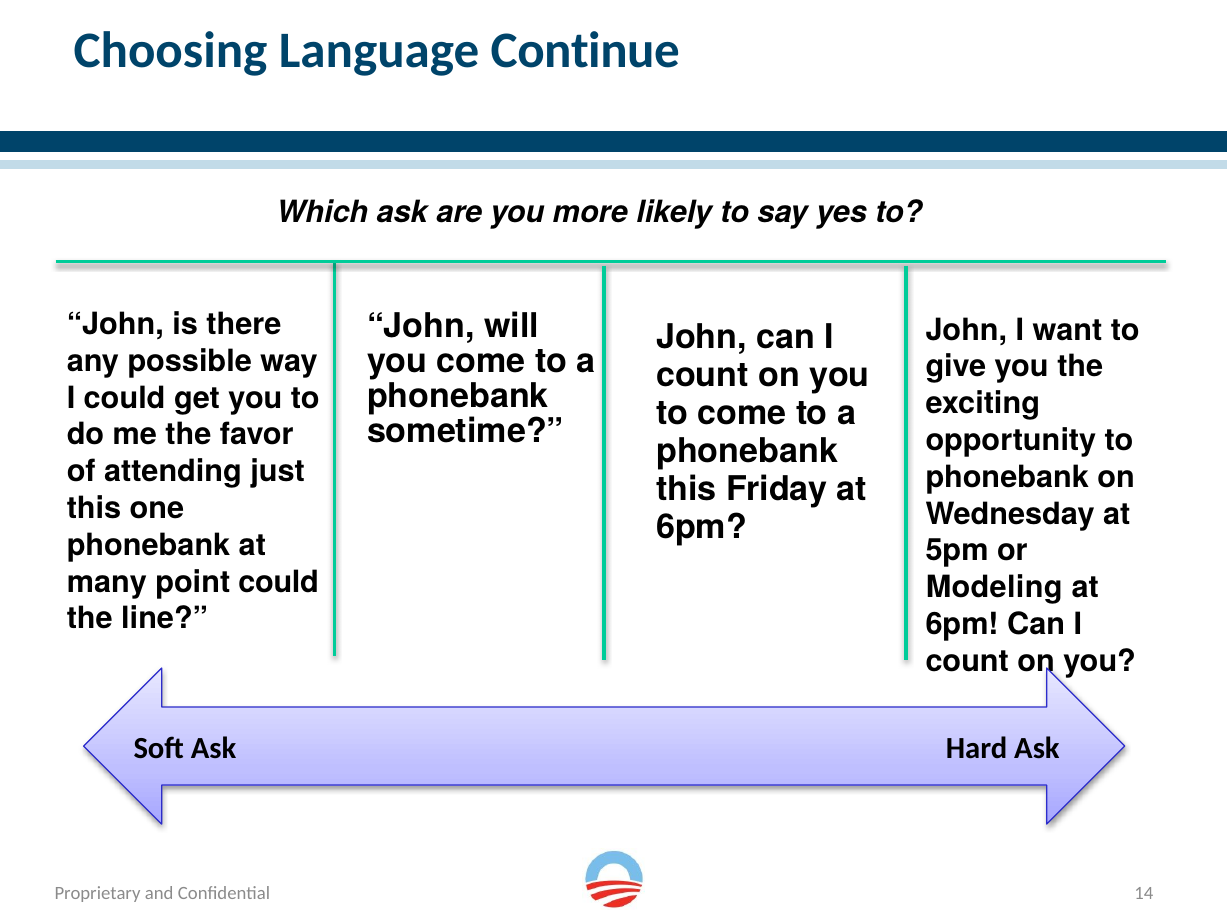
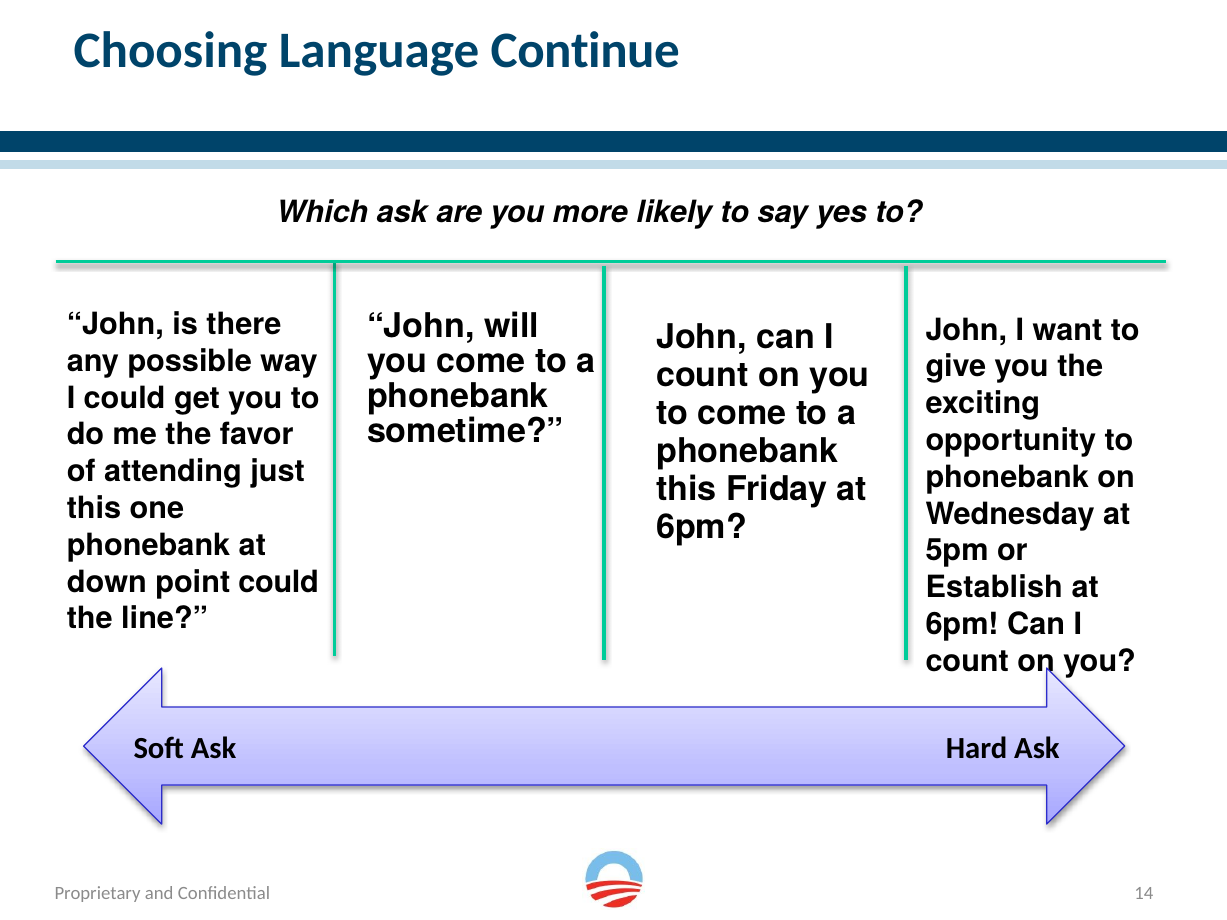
many: many -> down
Modeling: Modeling -> Establish
